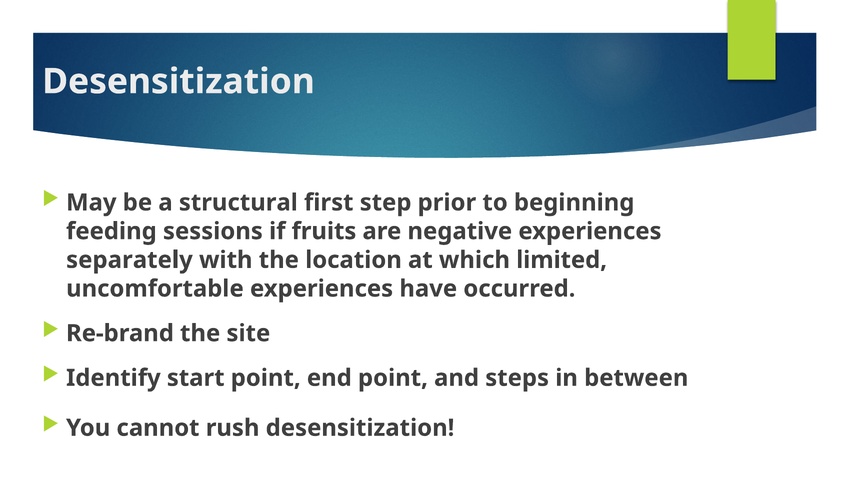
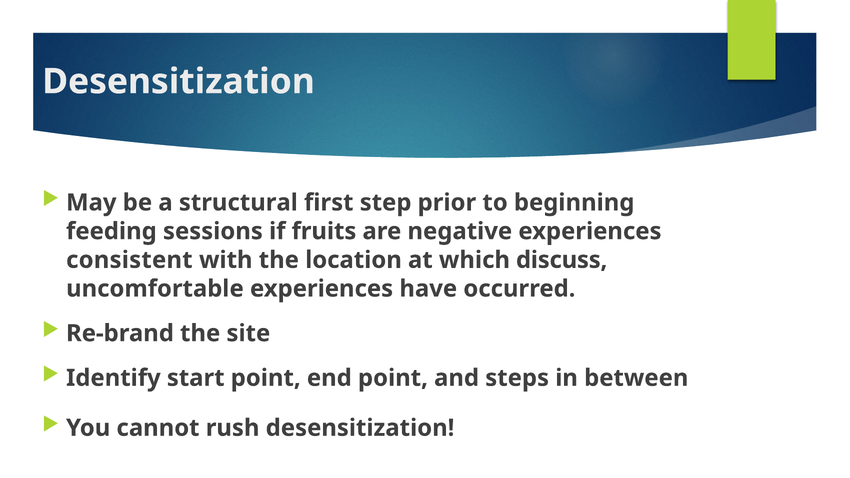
separately: separately -> consistent
limited: limited -> discuss
